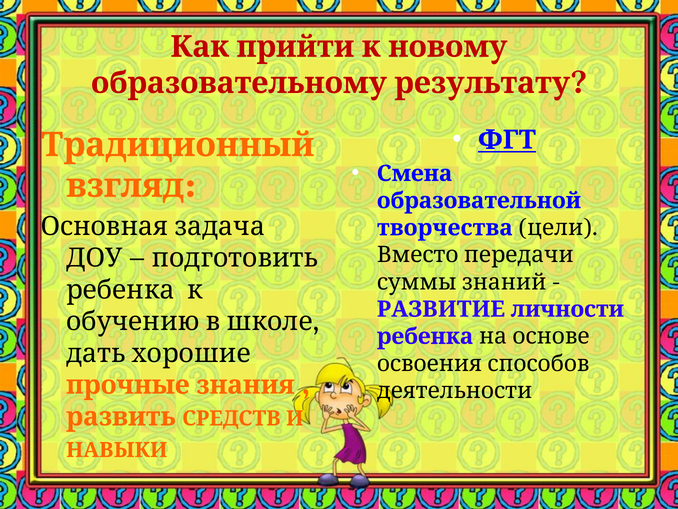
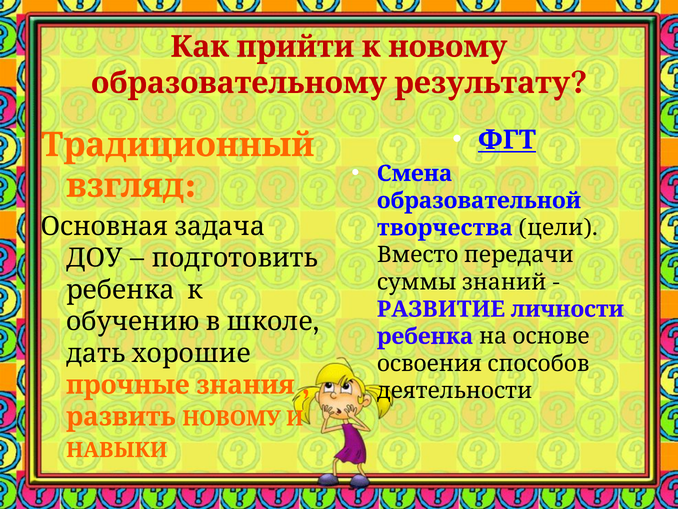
развить СРЕДСТВ: СРЕДСТВ -> НОВОМУ
